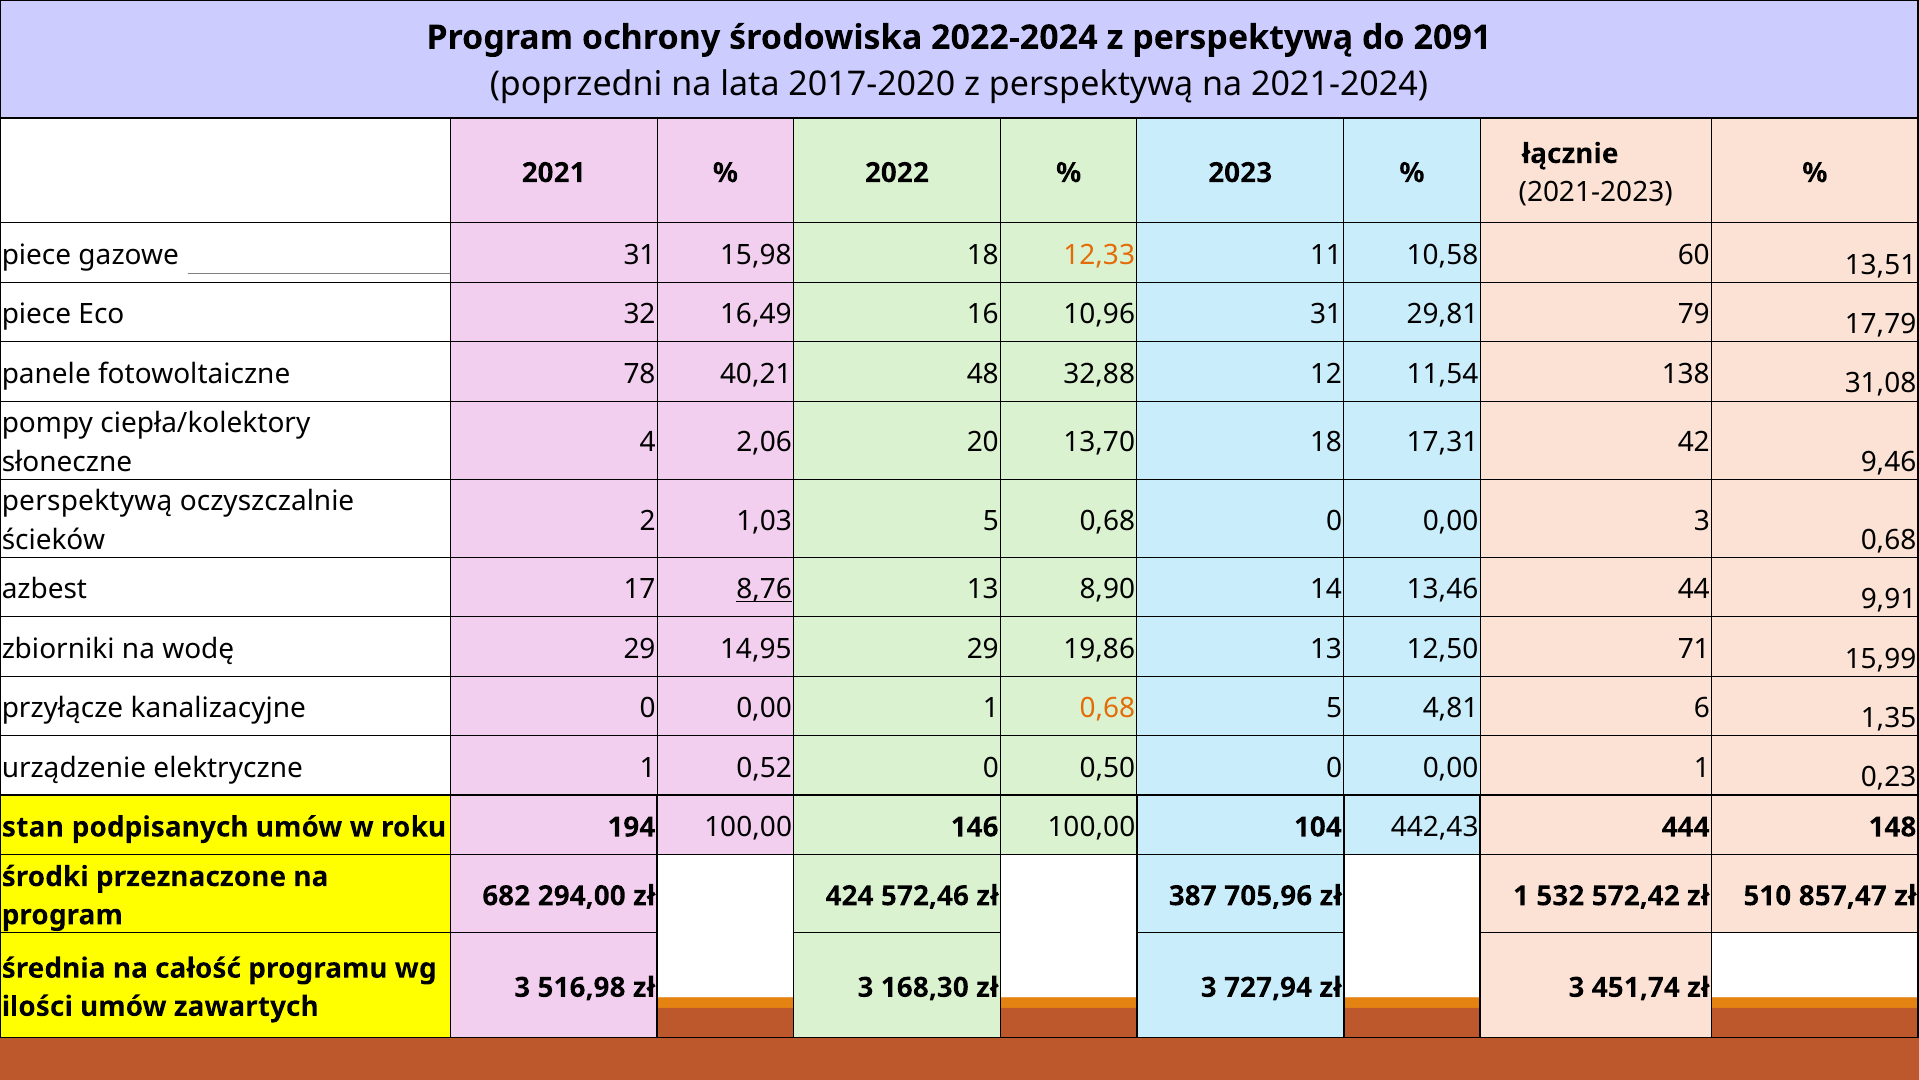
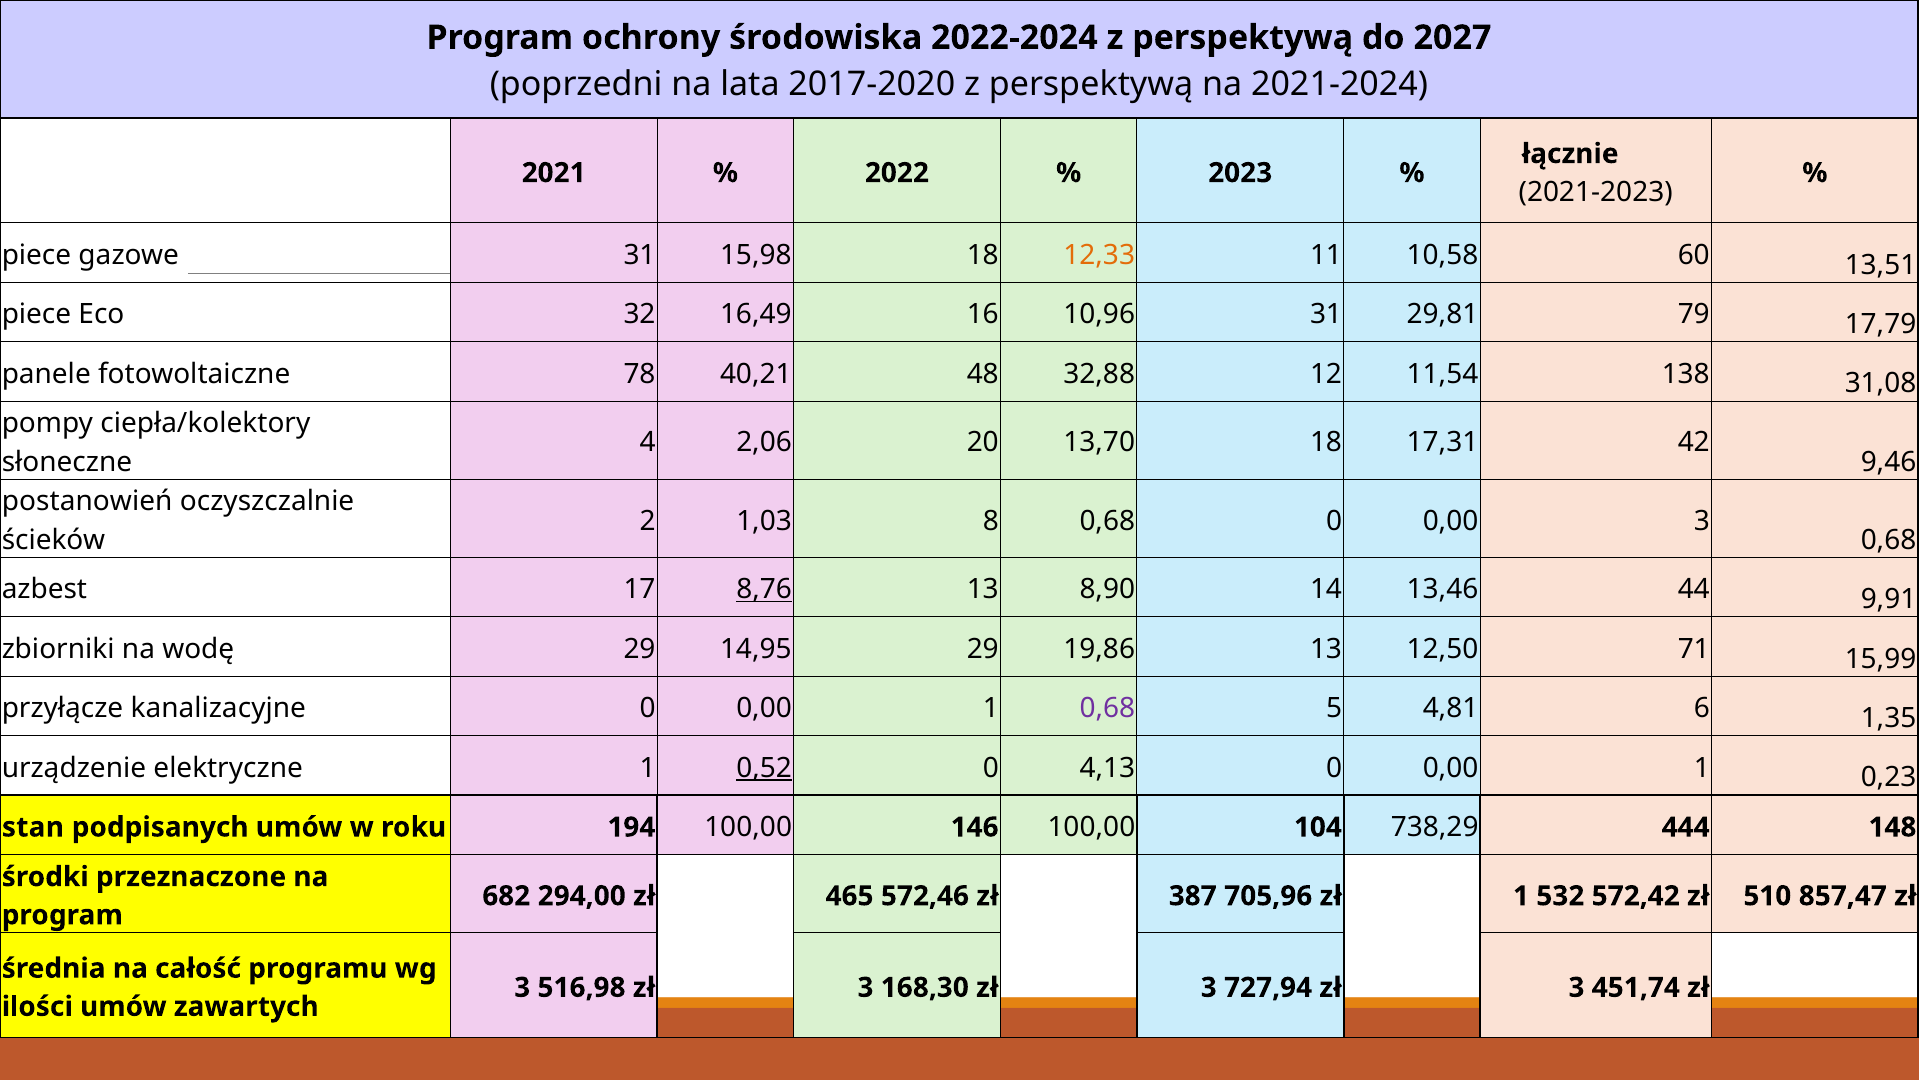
2091: 2091 -> 2027
perspektywą at (87, 501): perspektywą -> postanowień
1,03 5: 5 -> 8
0,68 at (1107, 708) colour: orange -> purple
0,52 underline: none -> present
0,50: 0,50 -> 4,13
442,43: 442,43 -> 738,29
424: 424 -> 465
